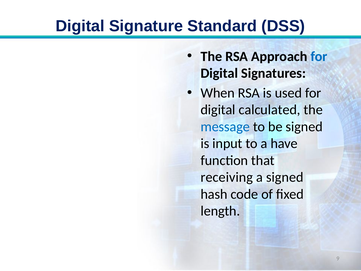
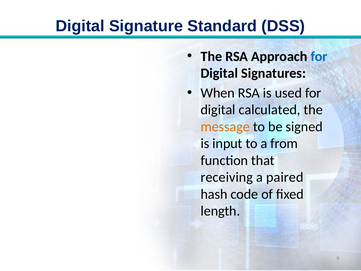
message colour: blue -> orange
have: have -> from
a signed: signed -> paired
